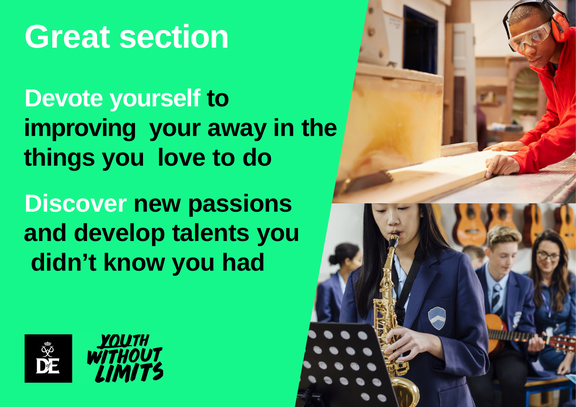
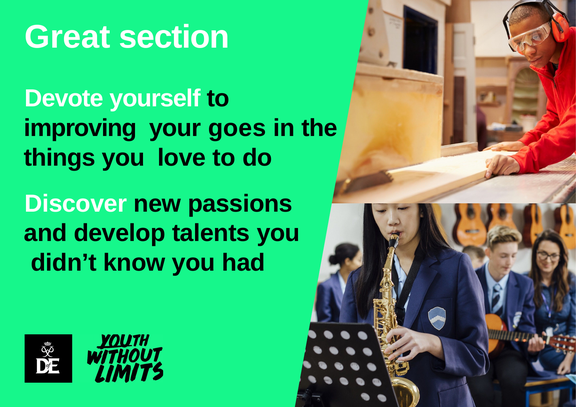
away: away -> goes
